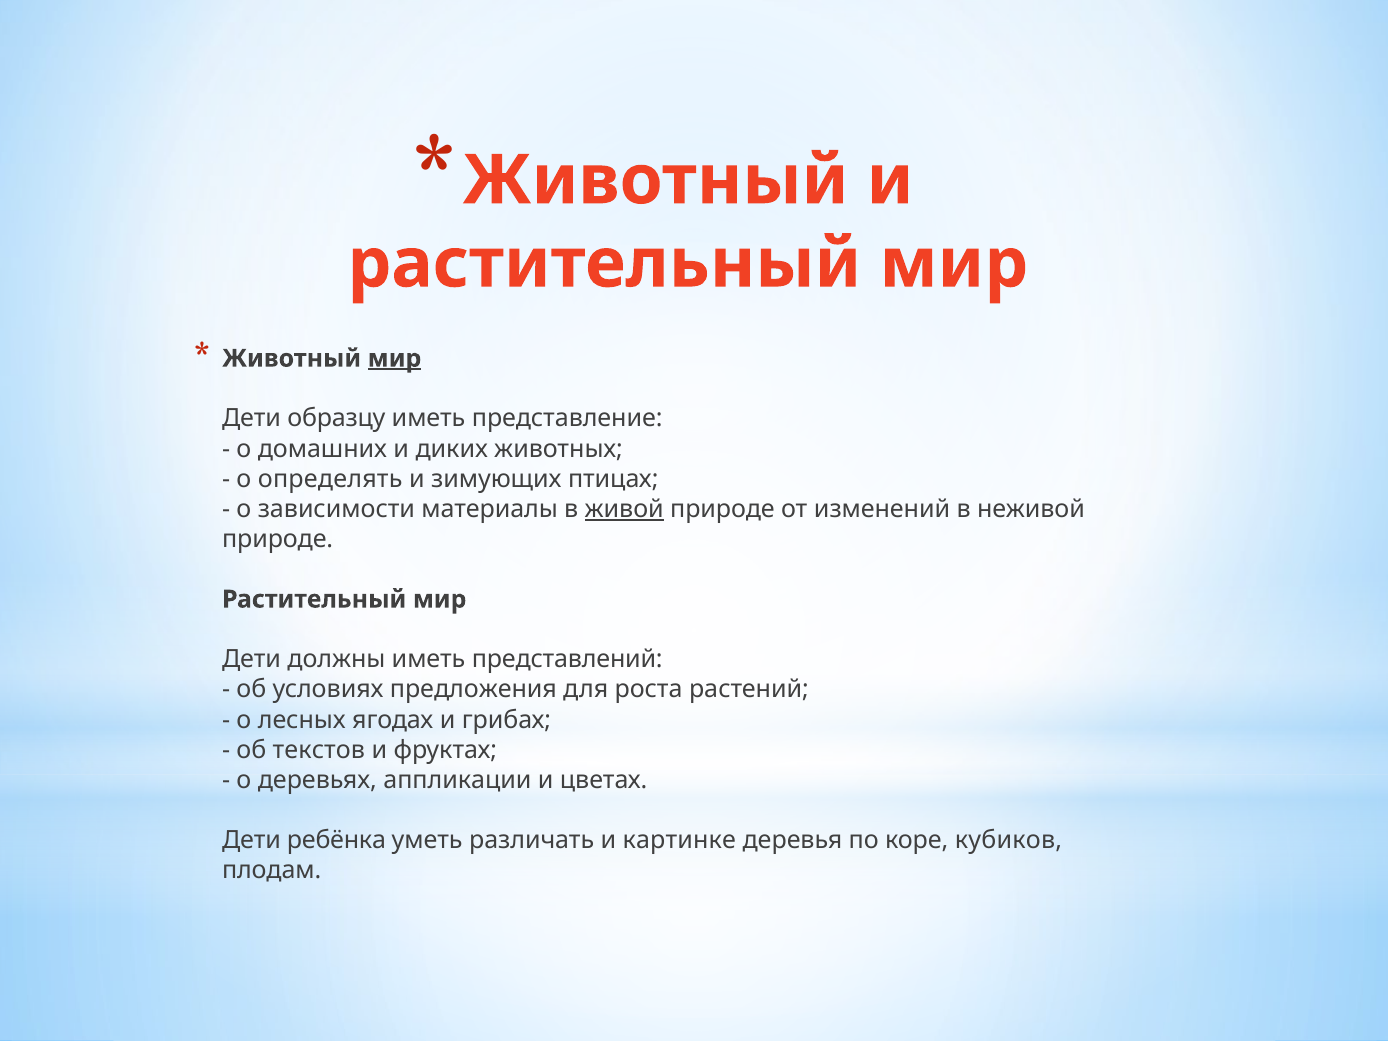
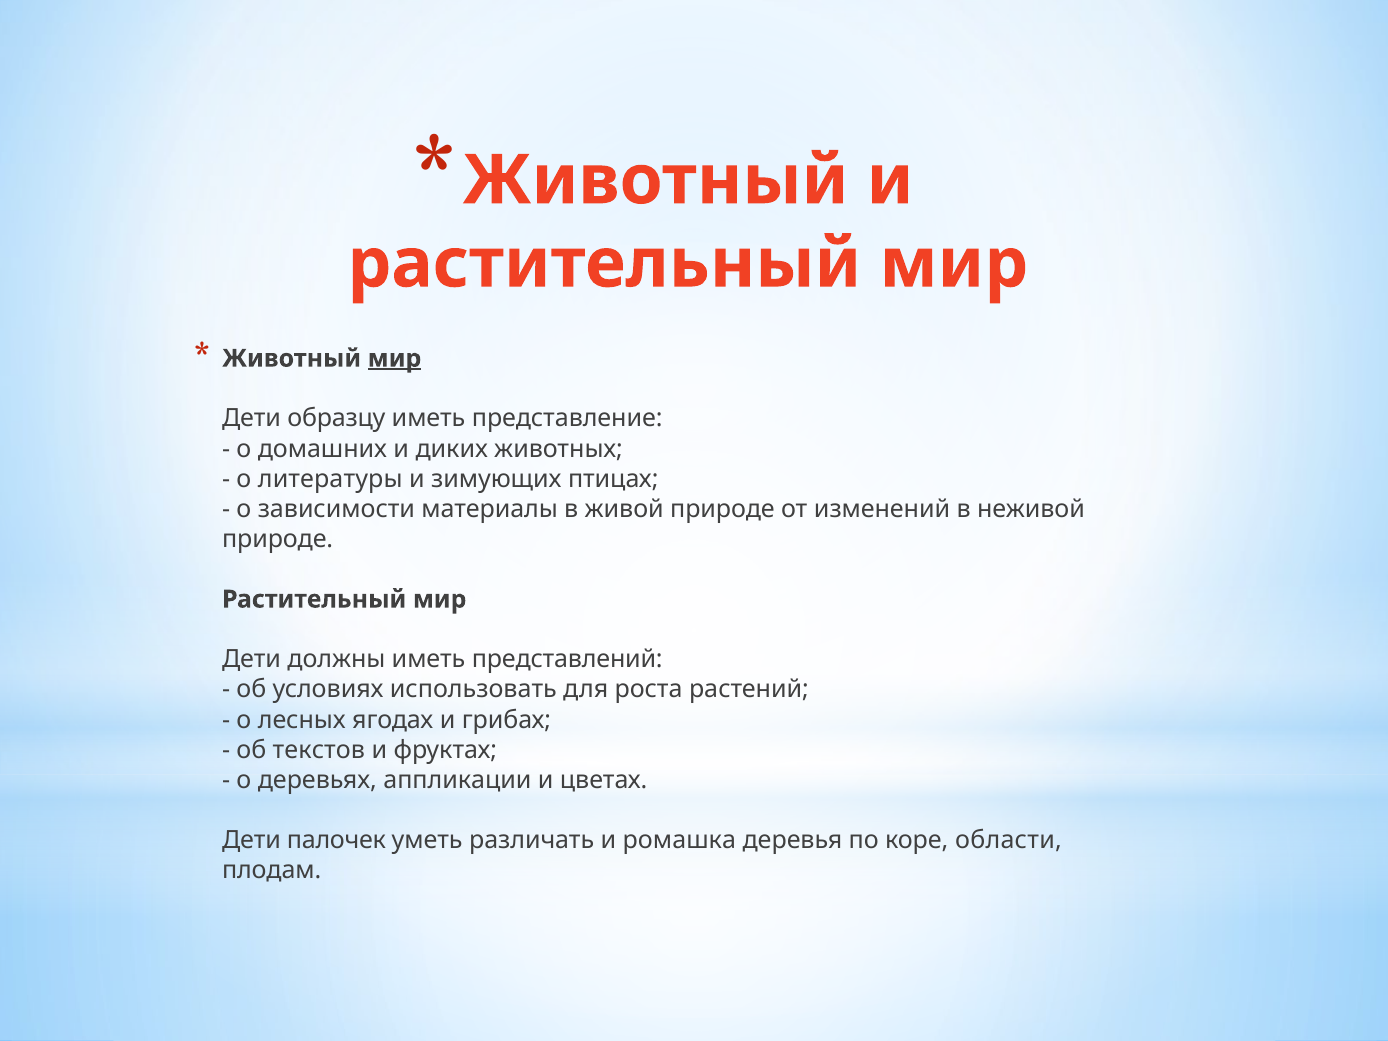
определять: определять -> литературы
живой underline: present -> none
предложения: предложения -> использовать
ребёнка: ребёнка -> палочек
картинке: картинке -> ромашка
кубиков: кубиков -> области
